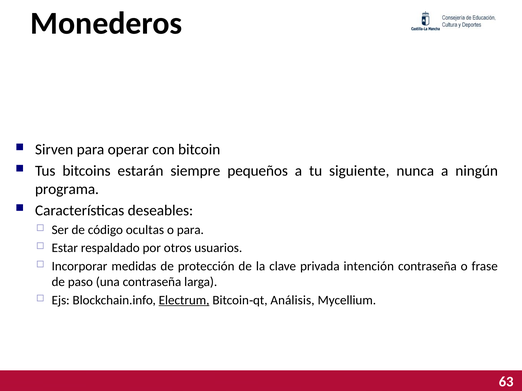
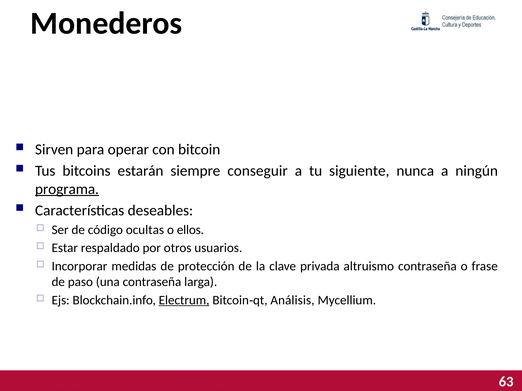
pequeños: pequeños -> conseguir
programa underline: none -> present
o para: para -> ellos
intención: intención -> altruismo
